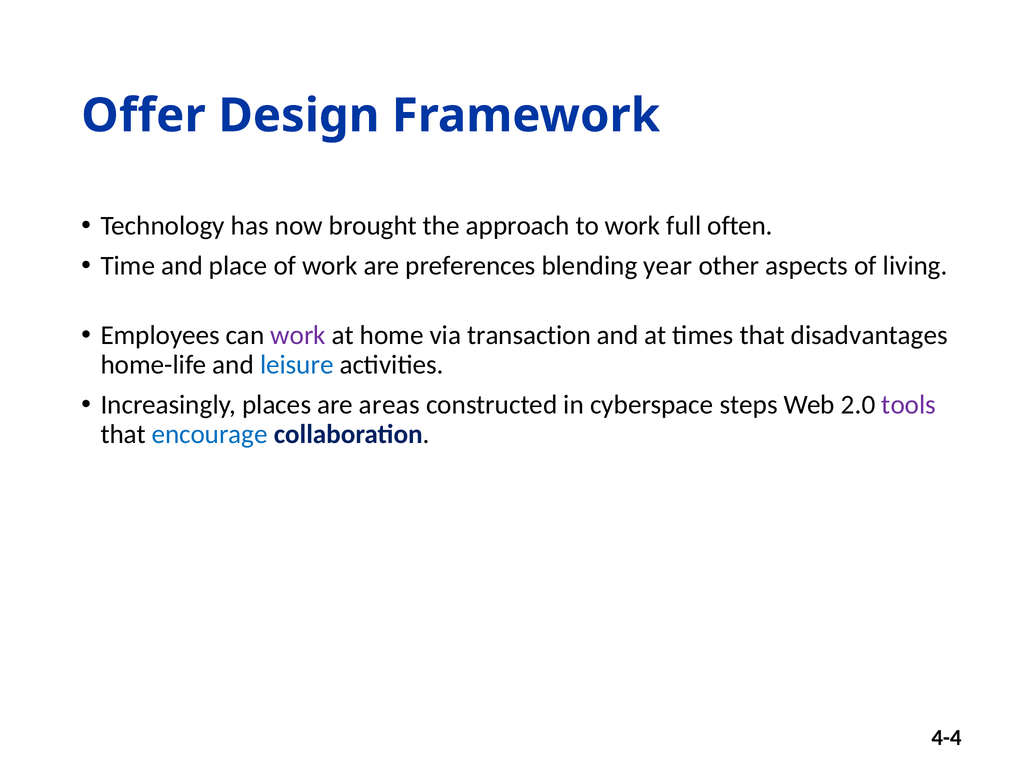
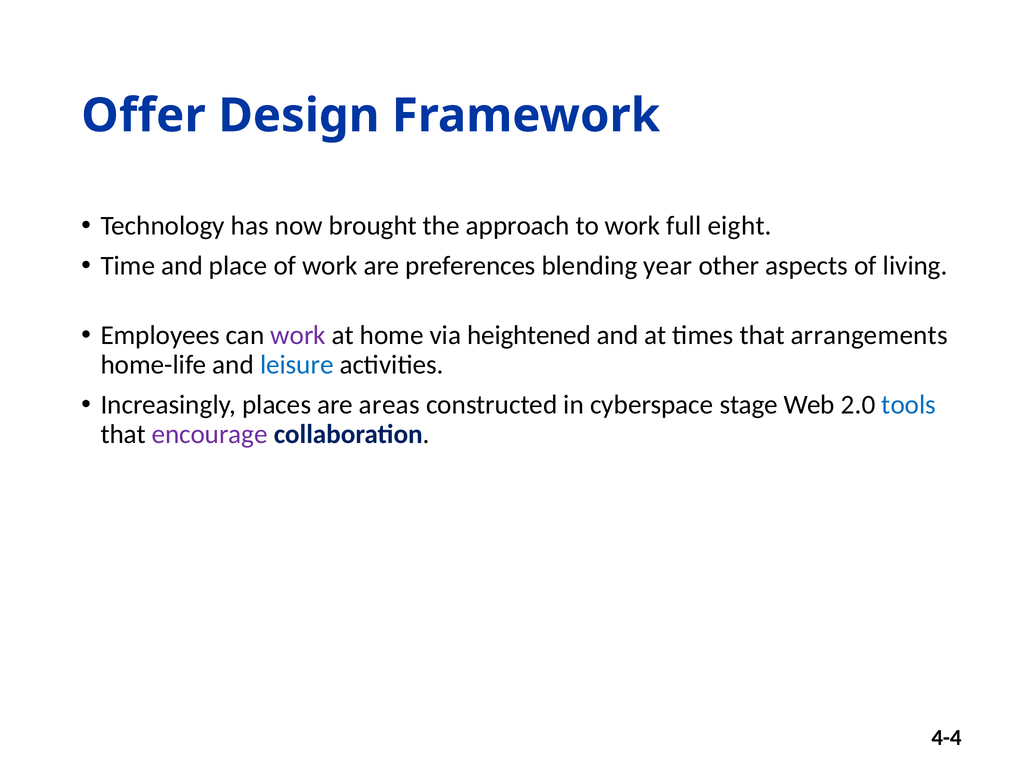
often: often -> eight
transaction: transaction -> heightened
disadvantages: disadvantages -> arrangements
steps: steps -> stage
tools colour: purple -> blue
encourage colour: blue -> purple
